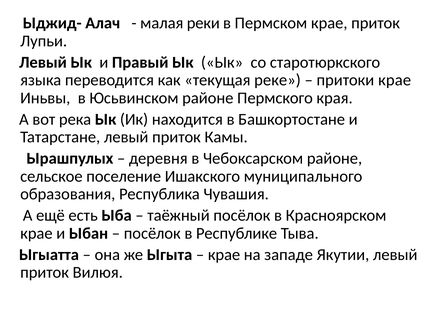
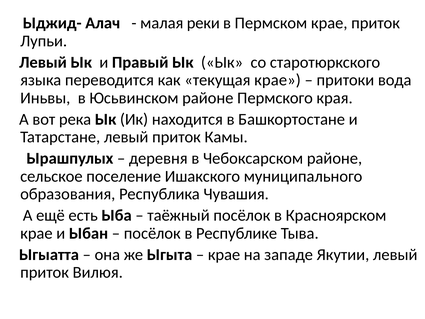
текущая реке: реке -> крае
притоки крае: крае -> вода
